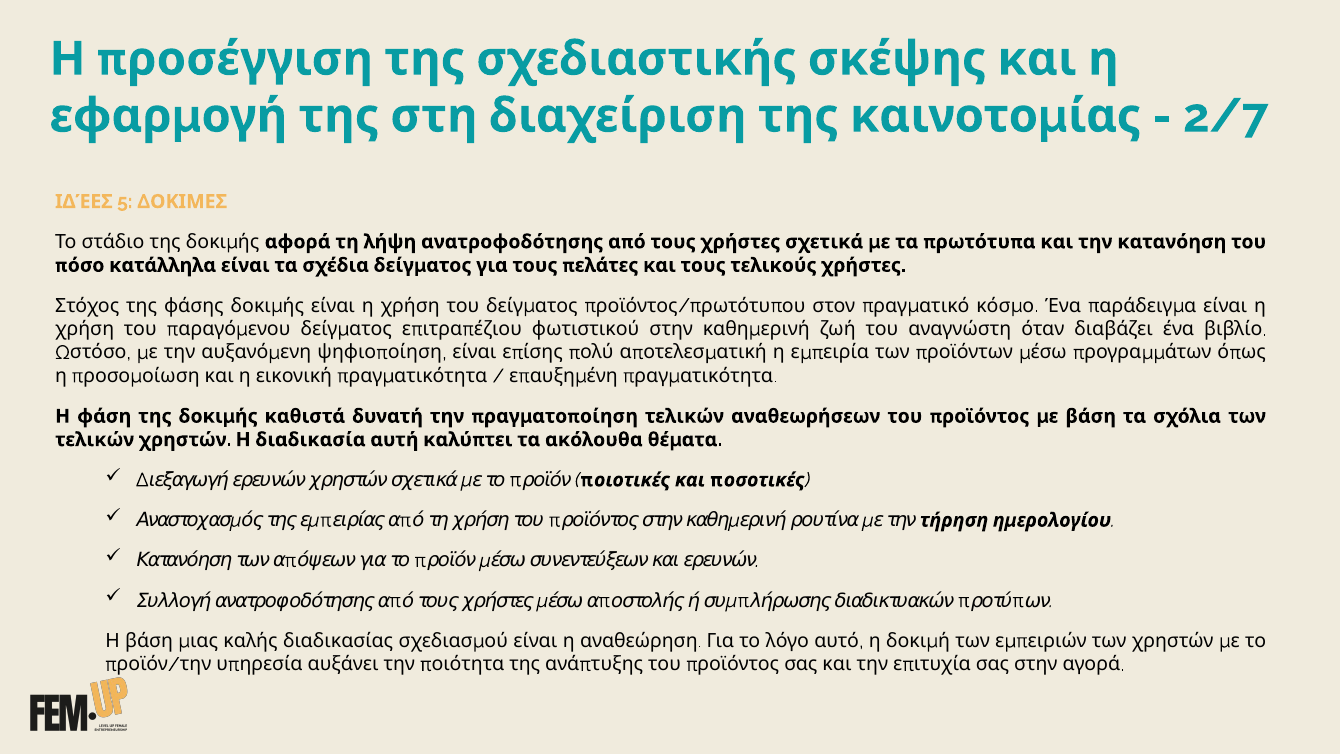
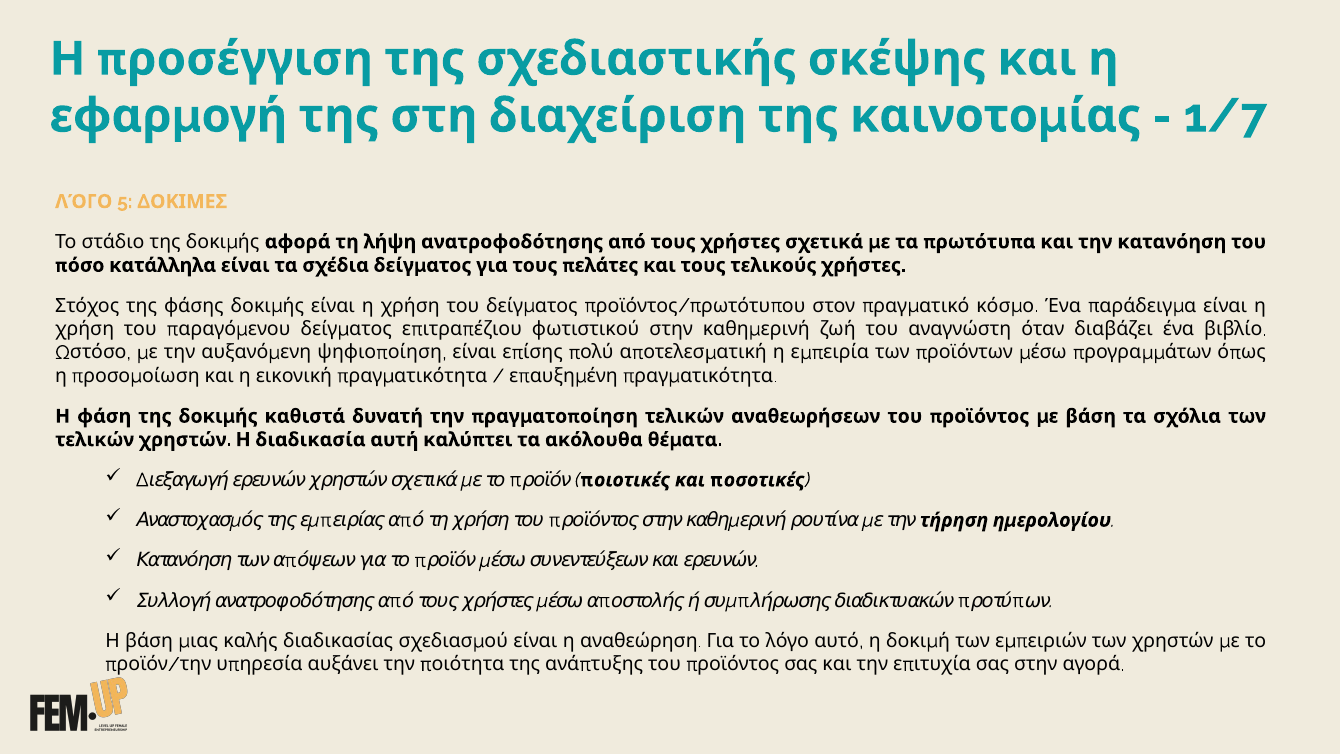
2/7: 2/7 -> 1/7
ΙΔΈΕΣ at (84, 202): ΙΔΈΕΣ -> ΛΌΓΟ
